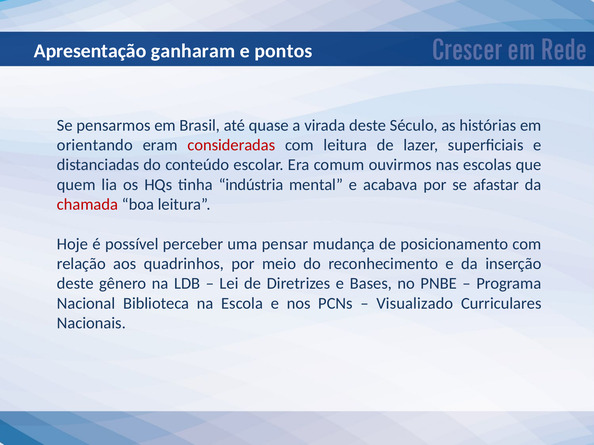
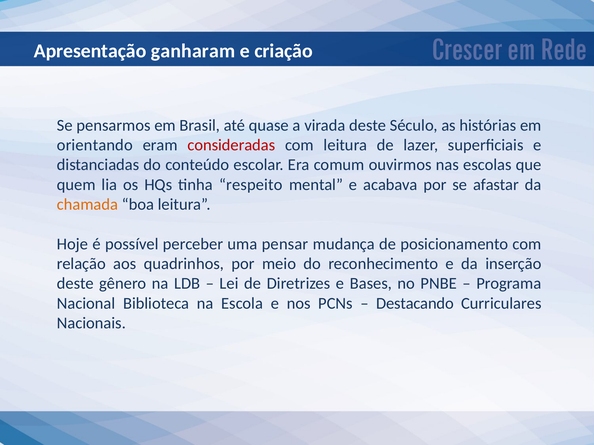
pontos: pontos -> criação
indústria: indústria -> respeito
chamada colour: red -> orange
Visualizado: Visualizado -> Destacando
